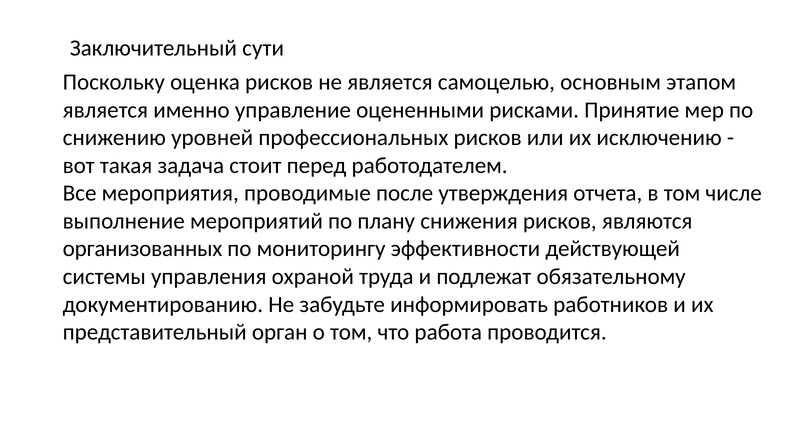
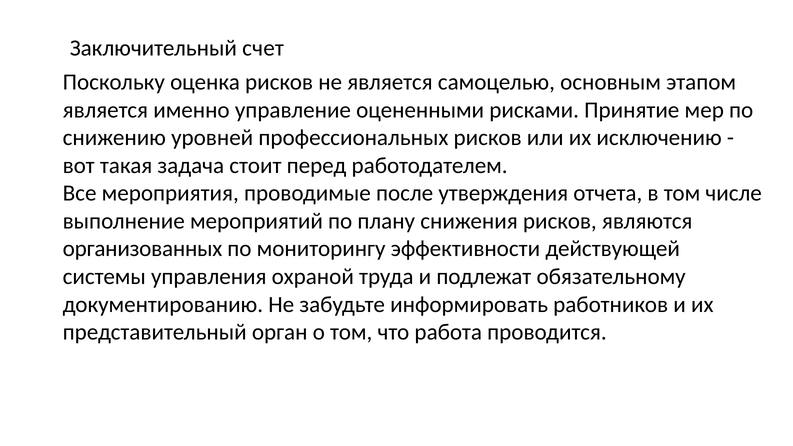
сути: сути -> счет
